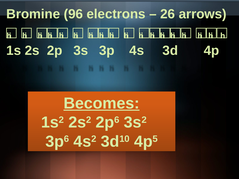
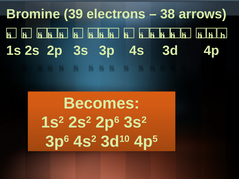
96: 96 -> 39
26: 26 -> 38
Becomes underline: present -> none
